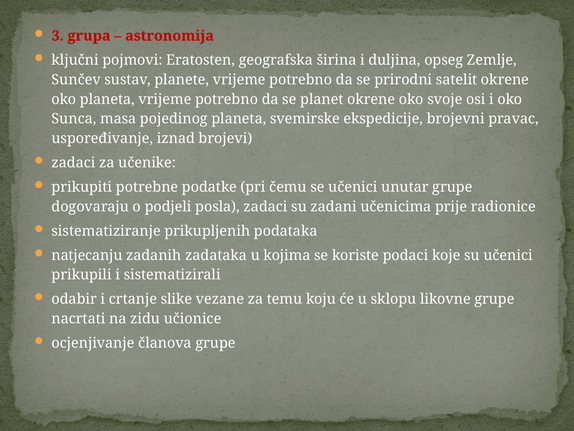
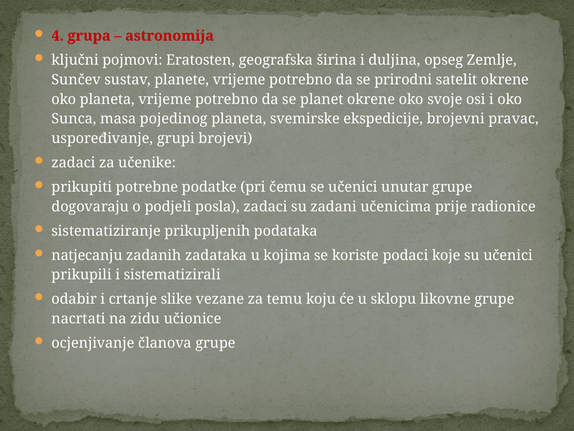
3: 3 -> 4
iznad: iznad -> grupi
